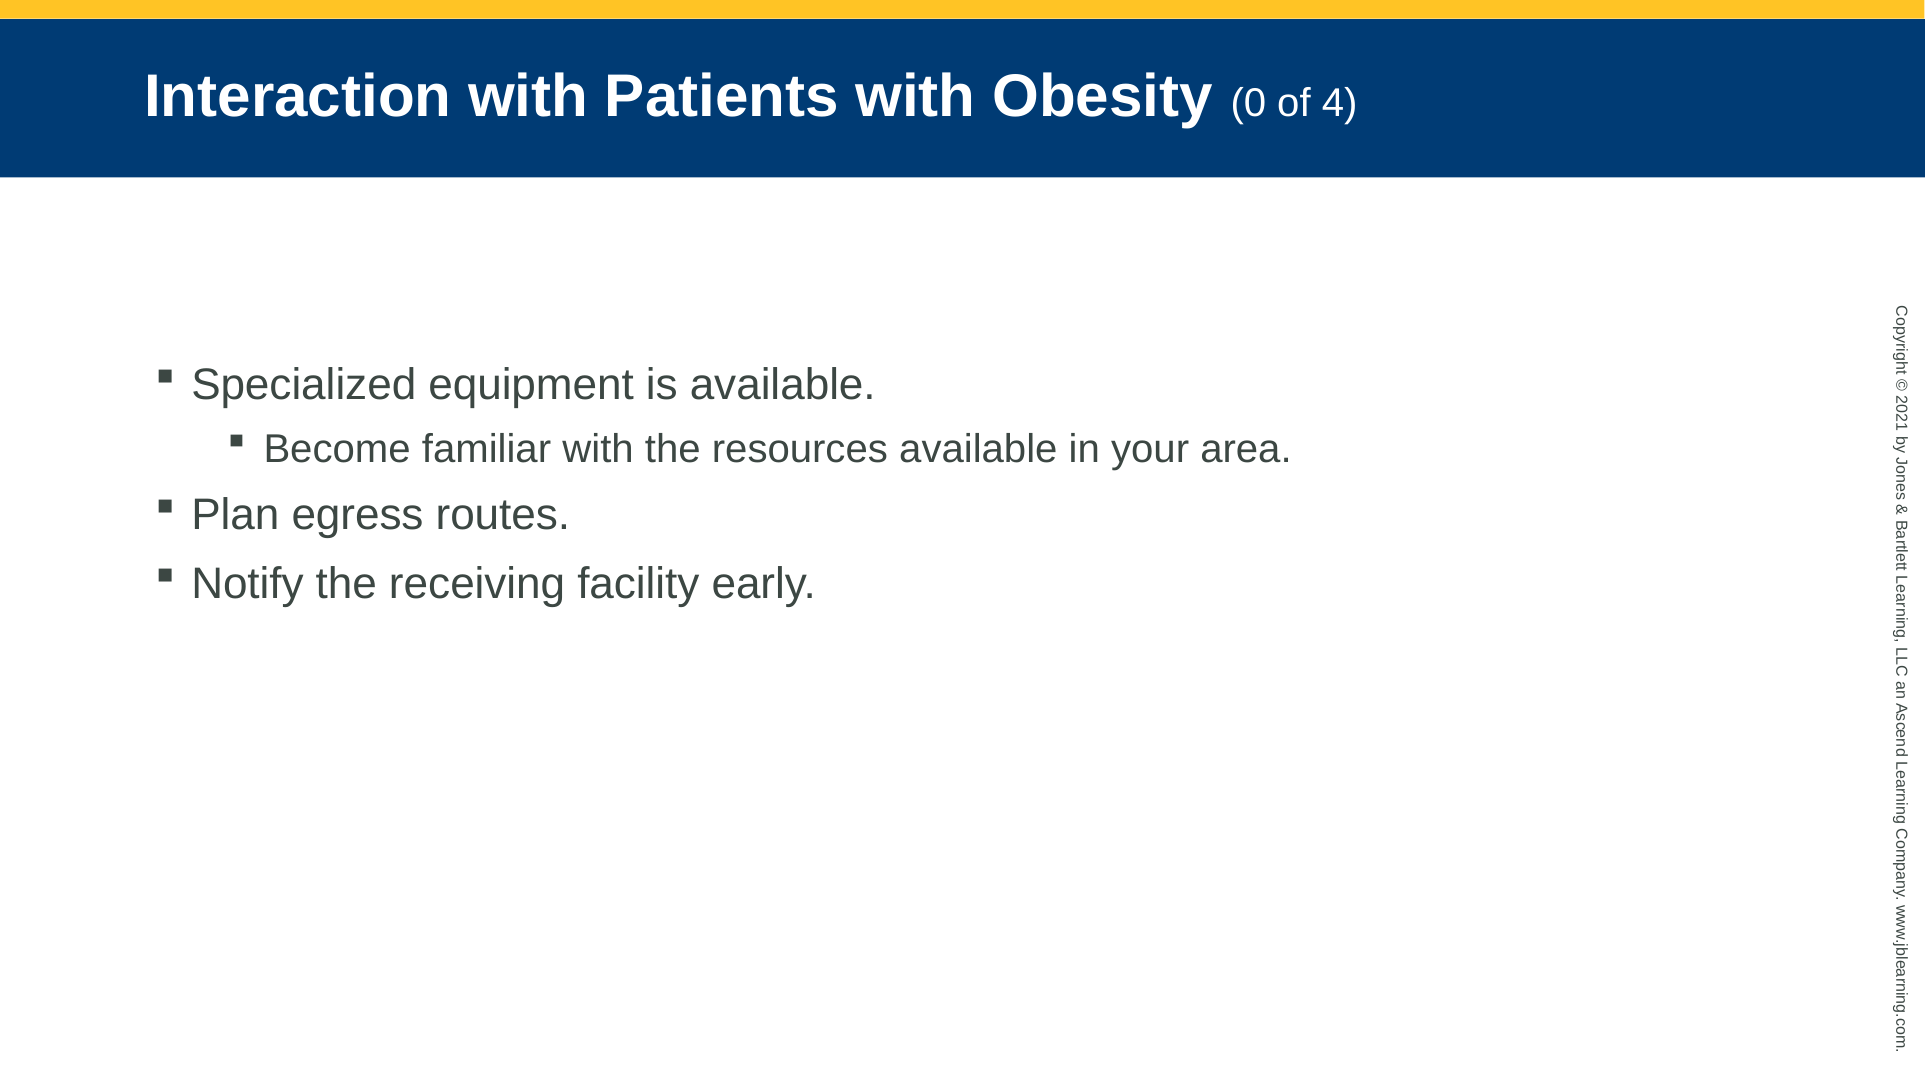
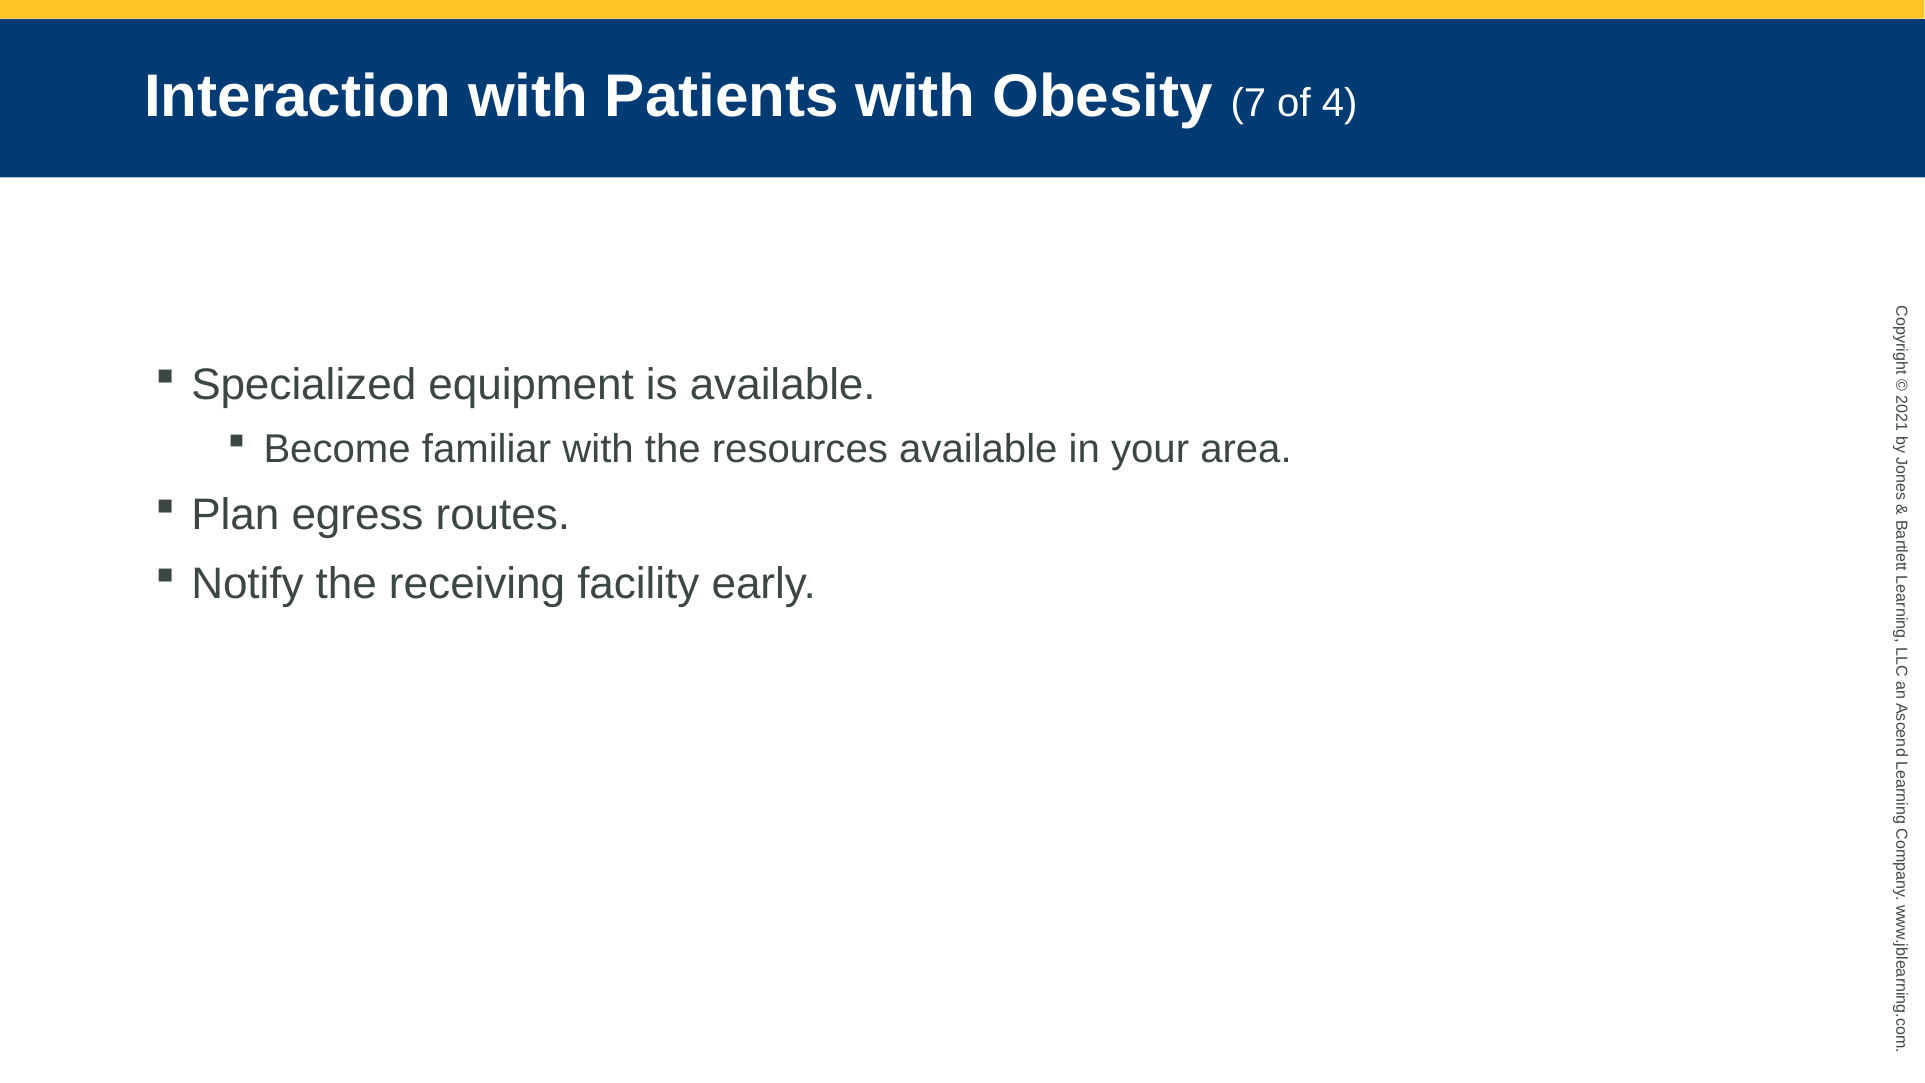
Obesity 0: 0 -> 7
